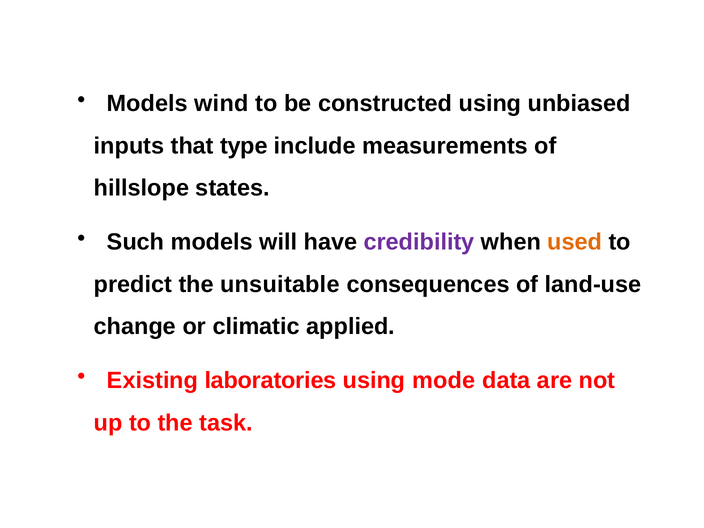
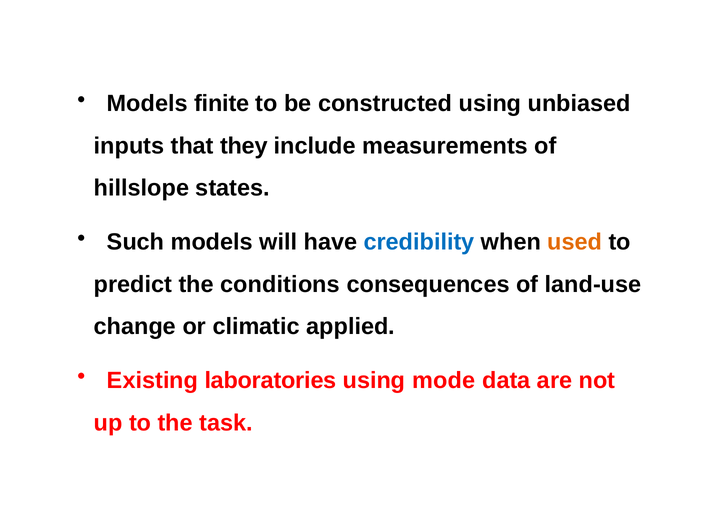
wind: wind -> finite
type: type -> they
credibility colour: purple -> blue
unsuitable: unsuitable -> conditions
